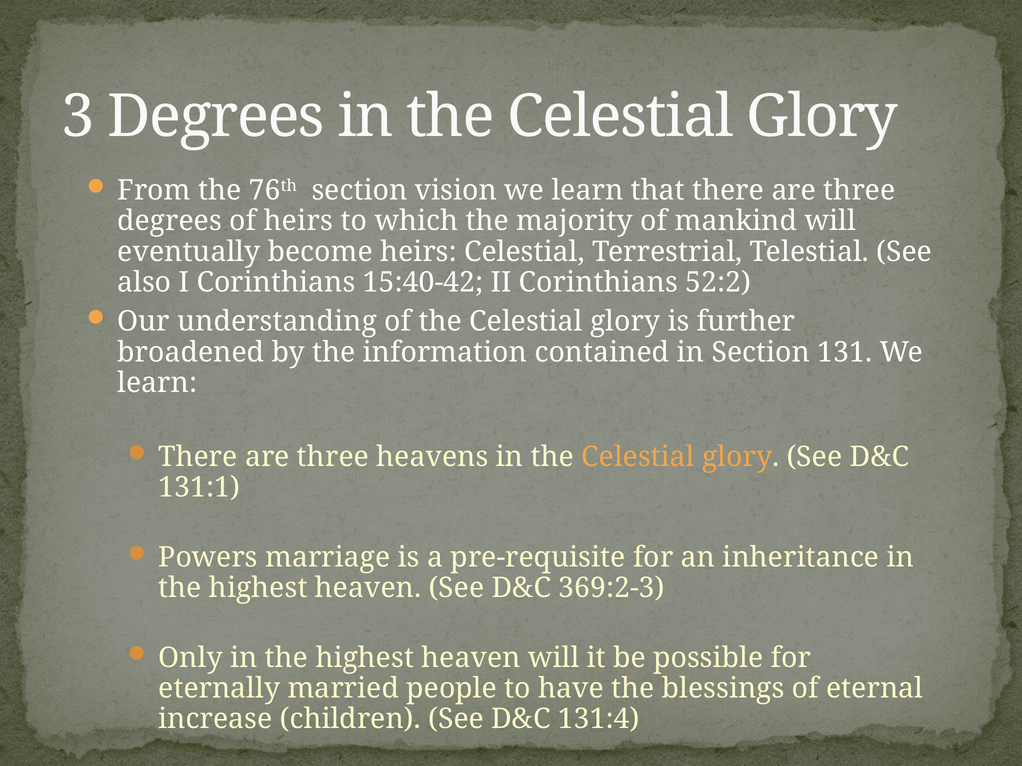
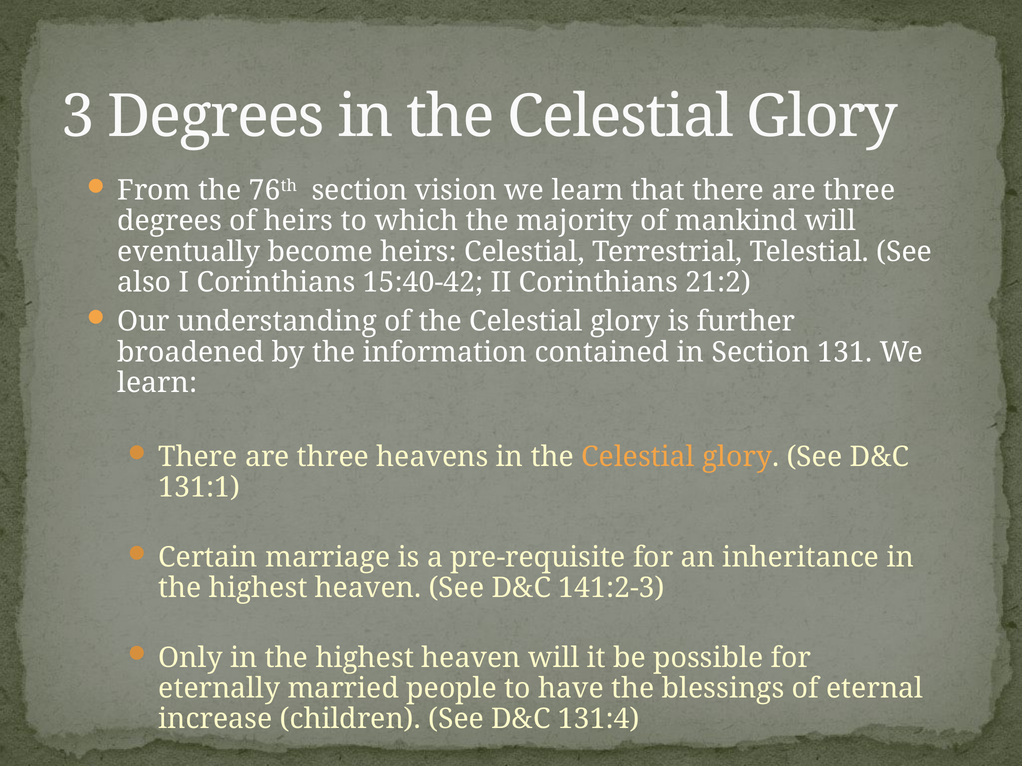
52:2: 52:2 -> 21:2
Powers: Powers -> Certain
369:2-3: 369:2-3 -> 141:2-3
